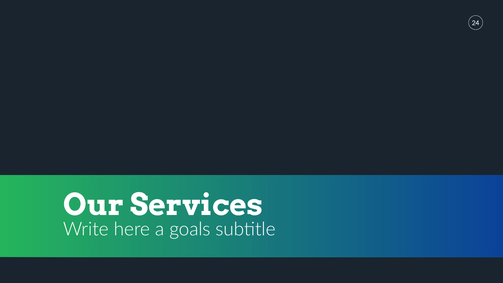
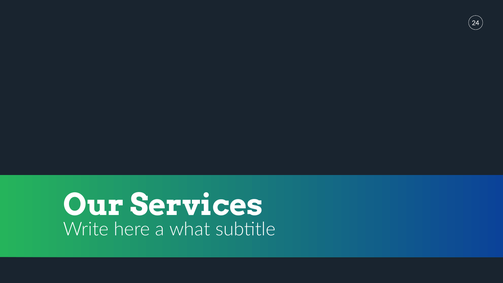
goals: goals -> what
